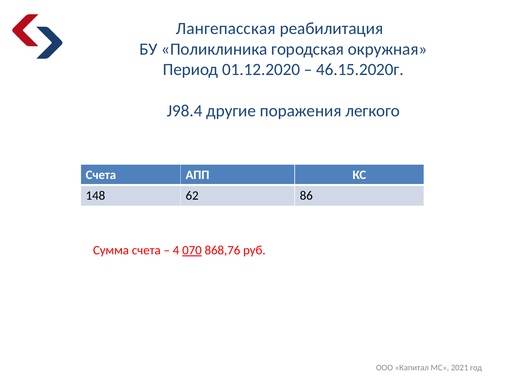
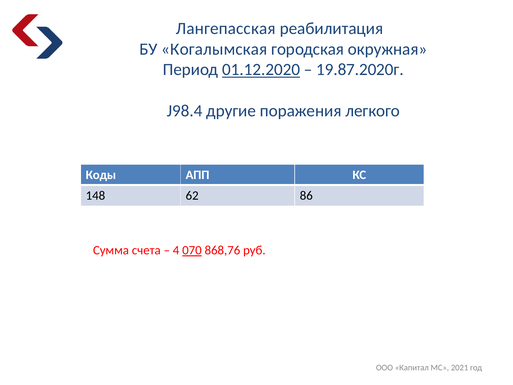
Поликлиника: Поликлиника -> Когалымская
01.12.2020 underline: none -> present
46.15.2020г: 46.15.2020г -> 19.87.2020г
Счета at (101, 175): Счета -> Коды
